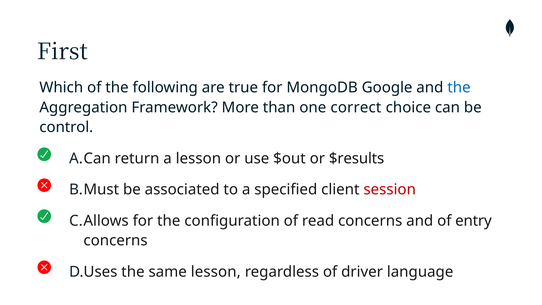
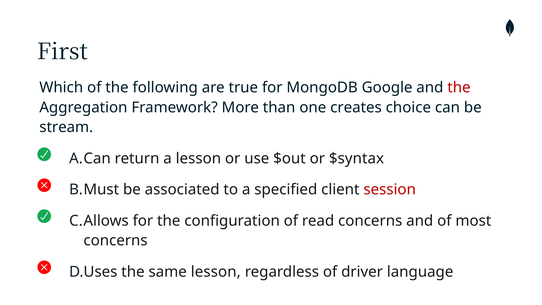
the at (459, 87) colour: blue -> red
correct: correct -> creates
control: control -> stream
$results: $results -> $syntax
entry: entry -> most
